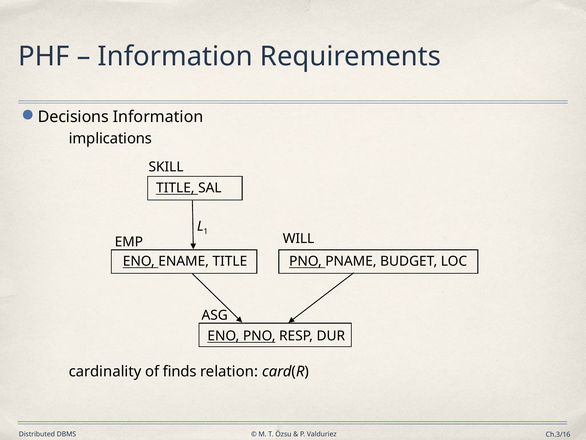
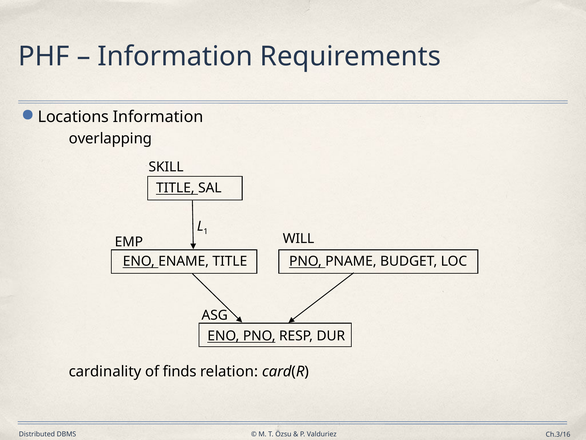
Decisions: Decisions -> Locations
implications: implications -> overlapping
